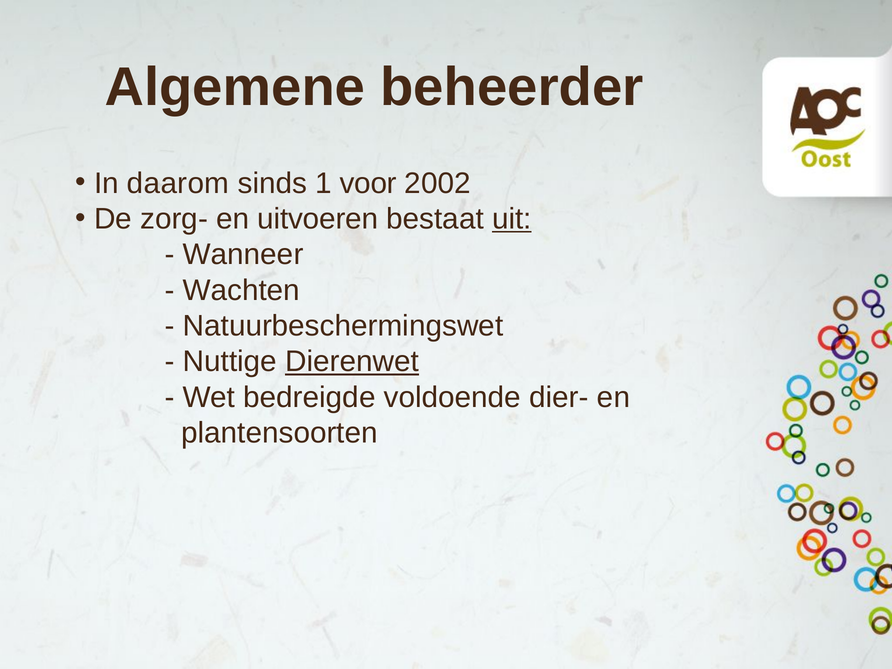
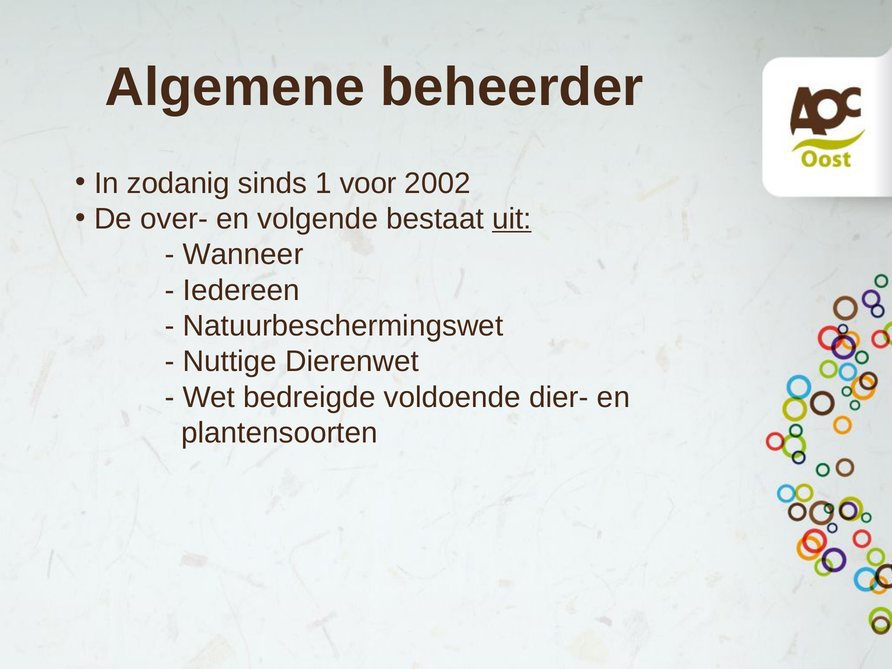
daarom: daarom -> zodanig
zorg-: zorg- -> over-
uitvoeren: uitvoeren -> volgende
Wachten: Wachten -> Iedereen
Dierenwet underline: present -> none
